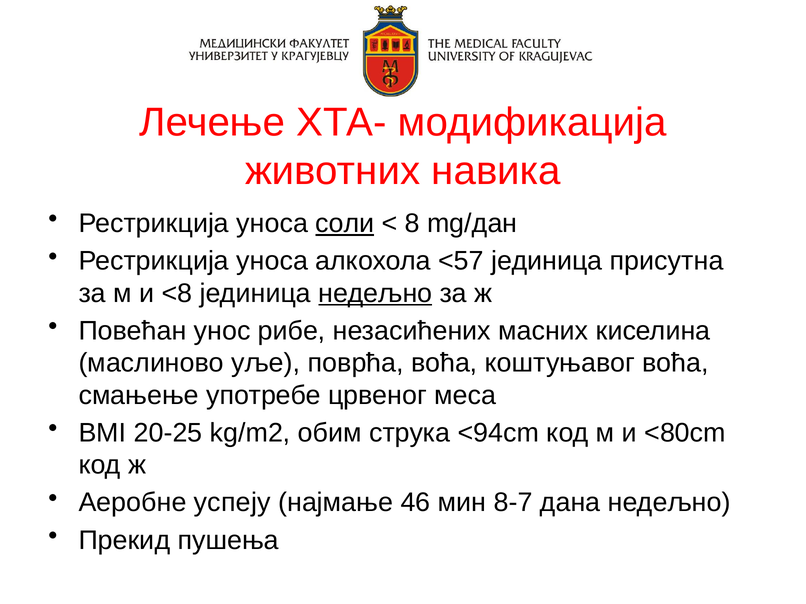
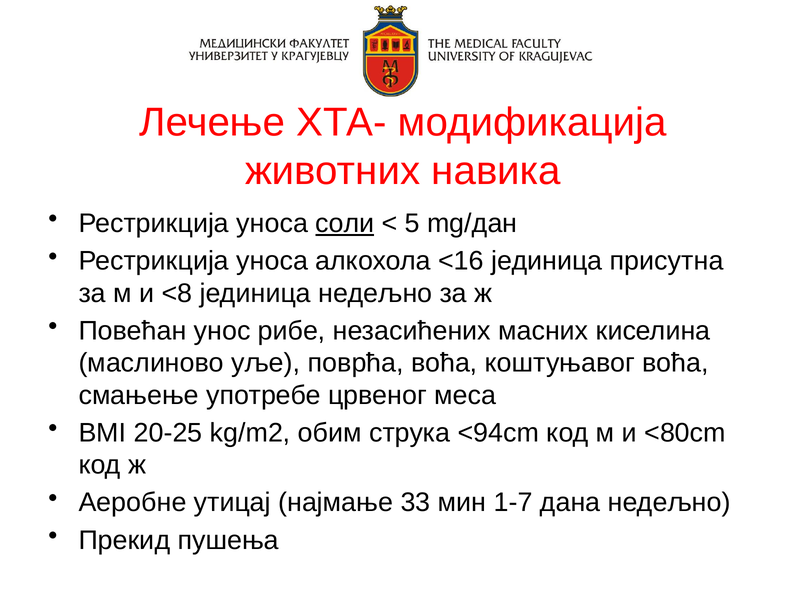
8: 8 -> 5
<57: <57 -> <16
недељно at (375, 294) underline: present -> none
успеју: успеју -> утицај
46: 46 -> 33
8-7: 8-7 -> 1-7
